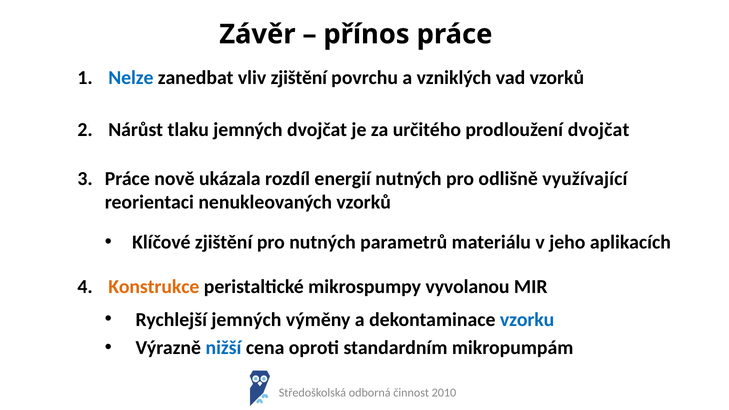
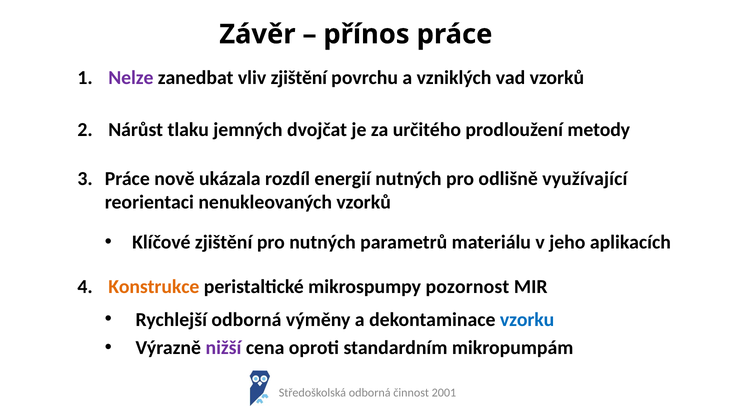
Nelze colour: blue -> purple
prodloužení dvojčat: dvojčat -> metody
vyvolanou: vyvolanou -> pozornost
Rychlejší jemných: jemných -> odborná
nižší colour: blue -> purple
2010: 2010 -> 2001
